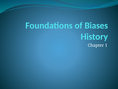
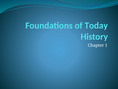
Biases: Biases -> Today
